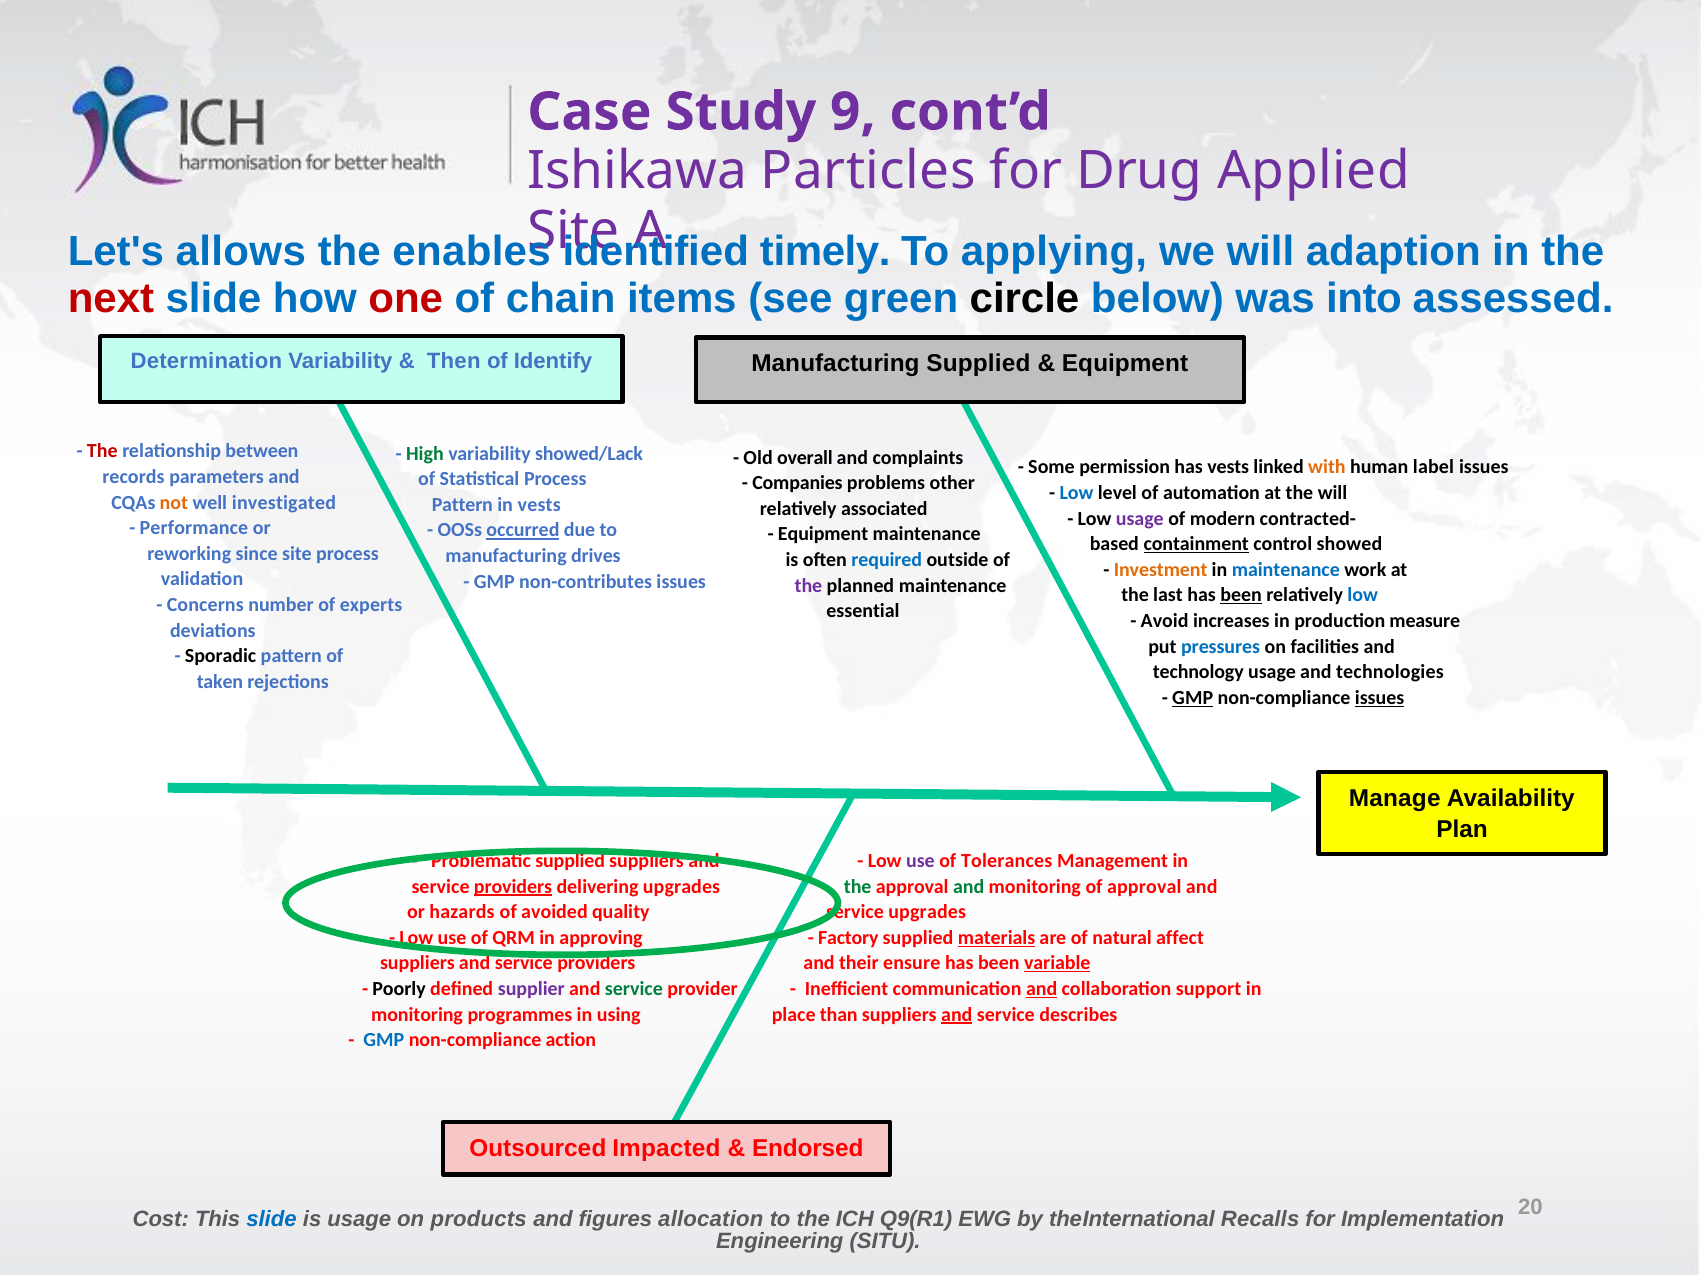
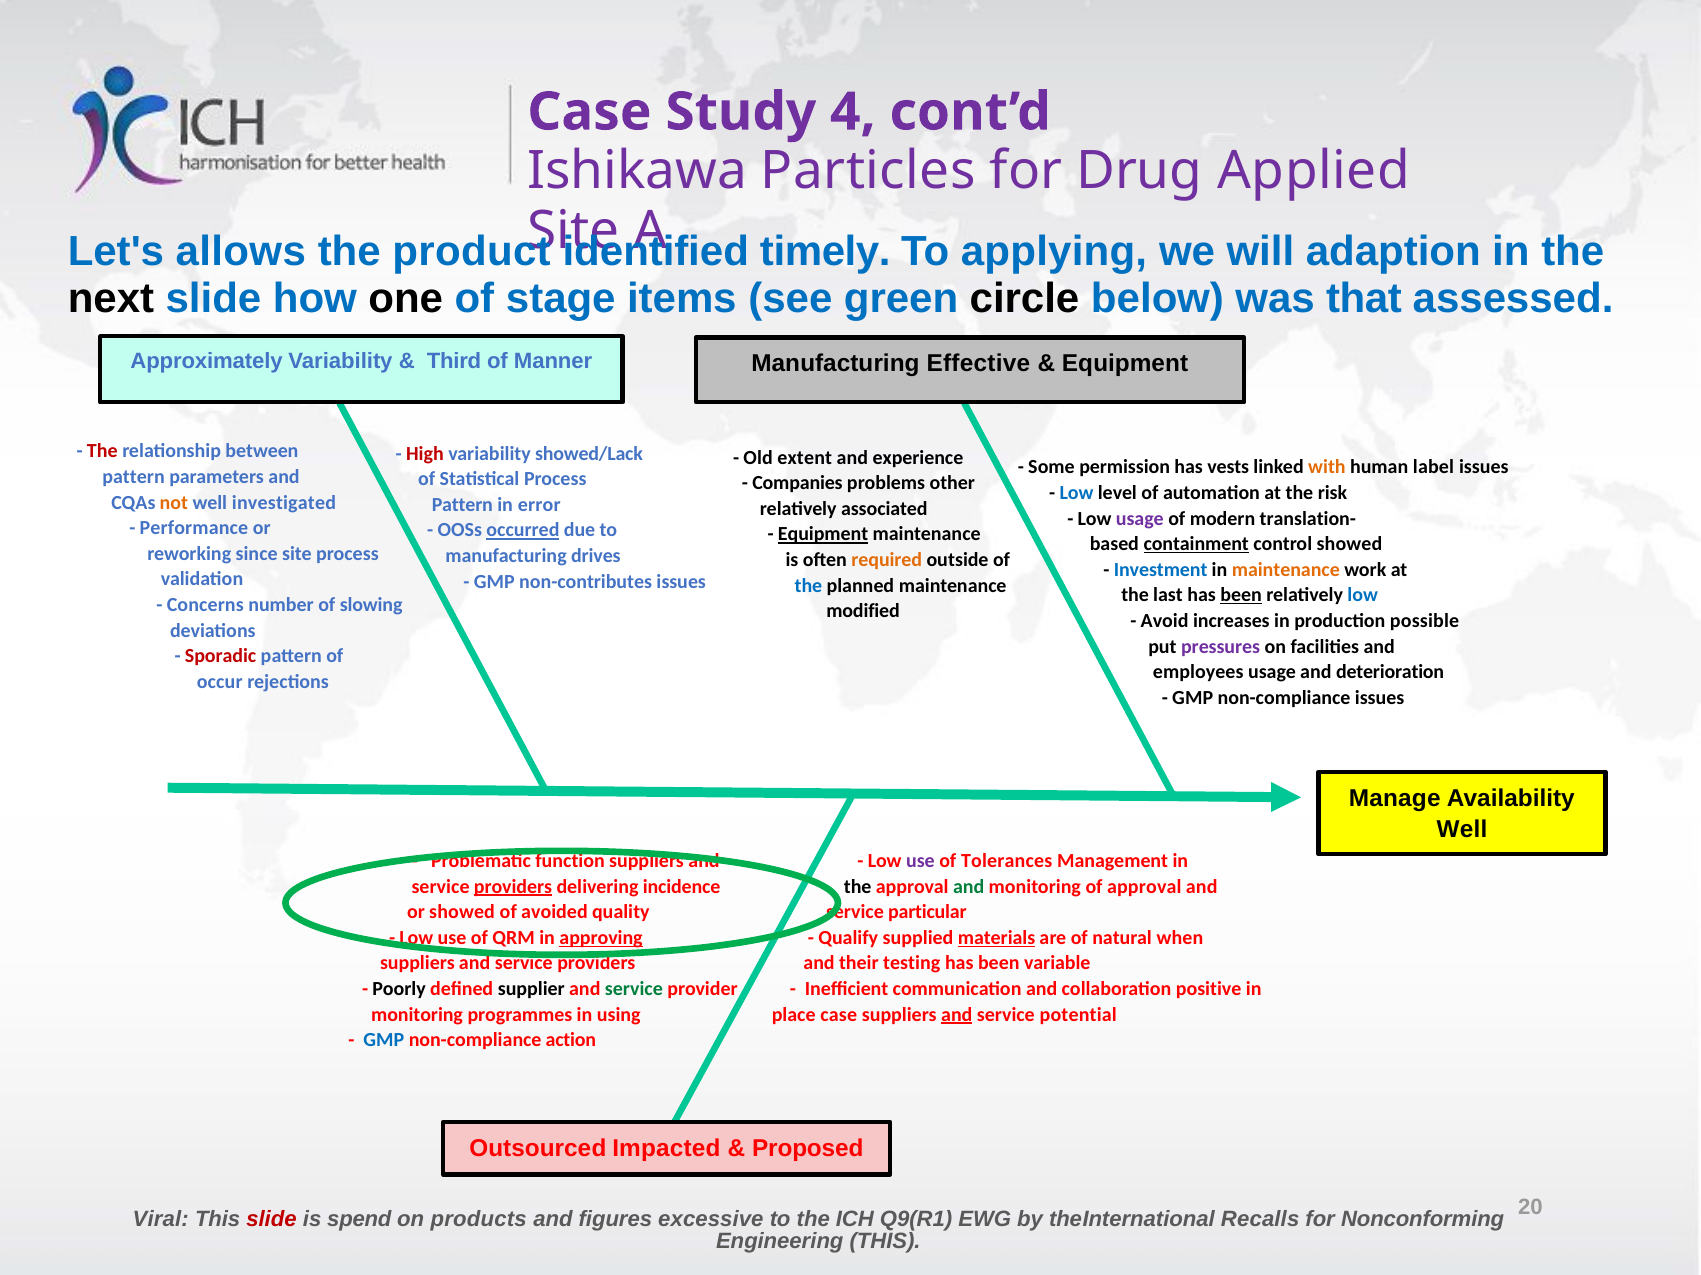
9: 9 -> 4
enables: enables -> product
next colour: red -> black
one colour: red -> black
chain: chain -> stage
into: into -> that
Determination: Determination -> Approximately
Then: Then -> Third
Identify: Identify -> Manner
Manufacturing Supplied: Supplied -> Effective
High colour: green -> red
overall: overall -> extent
complaints: complaints -> experience
records at (133, 477): records -> pattern
the will: will -> risk
in vests: vests -> error
contracted-: contracted- -> translation-
Equipment at (823, 535) underline: none -> present
required colour: blue -> orange
Investment colour: orange -> blue
maintenance at (1286, 570) colour: blue -> orange
the at (808, 586) colour: purple -> blue
experts: experts -> slowing
essential: essential -> modified
measure: measure -> possible
pressures colour: blue -> purple
Sporadic colour: black -> red
technology: technology -> employees
technologies: technologies -> deterioration
taken: taken -> occur
GMP at (1193, 698) underline: present -> none
issues at (1380, 698) underline: present -> none
Plan at (1462, 830): Plan -> Well
supplied at (570, 861): supplied -> function
delivering upgrades: upgrades -> incidence
the at (858, 887) colour: green -> black
or hazards: hazards -> showed
upgrades at (927, 913): upgrades -> particular
approving underline: none -> present
Factory: Factory -> Qualify
affect: affect -> when
ensure: ensure -> testing
variable underline: present -> none
supplier colour: purple -> black
and at (1042, 989) underline: present -> none
support: support -> positive
place than: than -> case
describes: describes -> potential
Endorsed: Endorsed -> Proposed
Cost: Cost -> Viral
slide at (271, 1220) colour: blue -> red
is usage: usage -> spend
allocation: allocation -> excessive
Implementation: Implementation -> Nonconforming
Engineering SITU: SITU -> THIS
